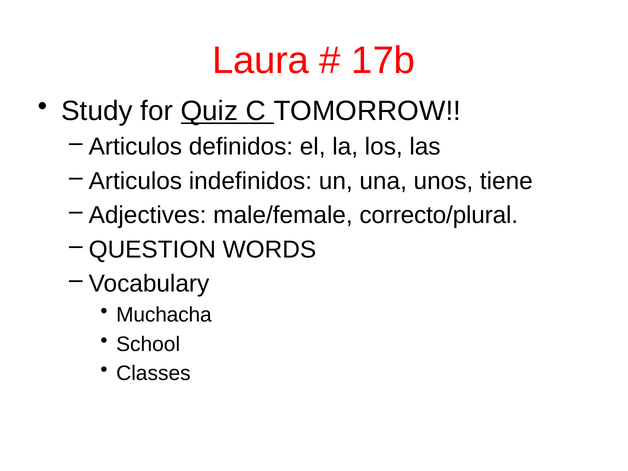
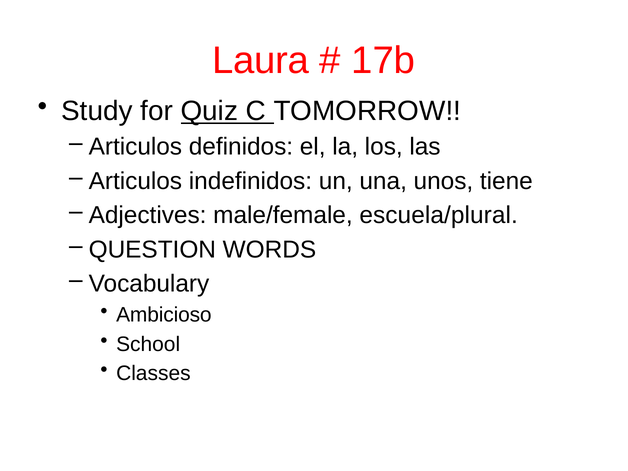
correcto/plural: correcto/plural -> escuela/plural
Muchacha: Muchacha -> Ambicioso
